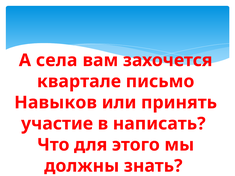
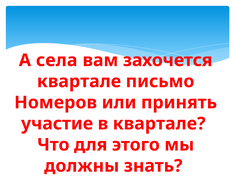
Навыков: Навыков -> Номеров
в написать: написать -> квартале
